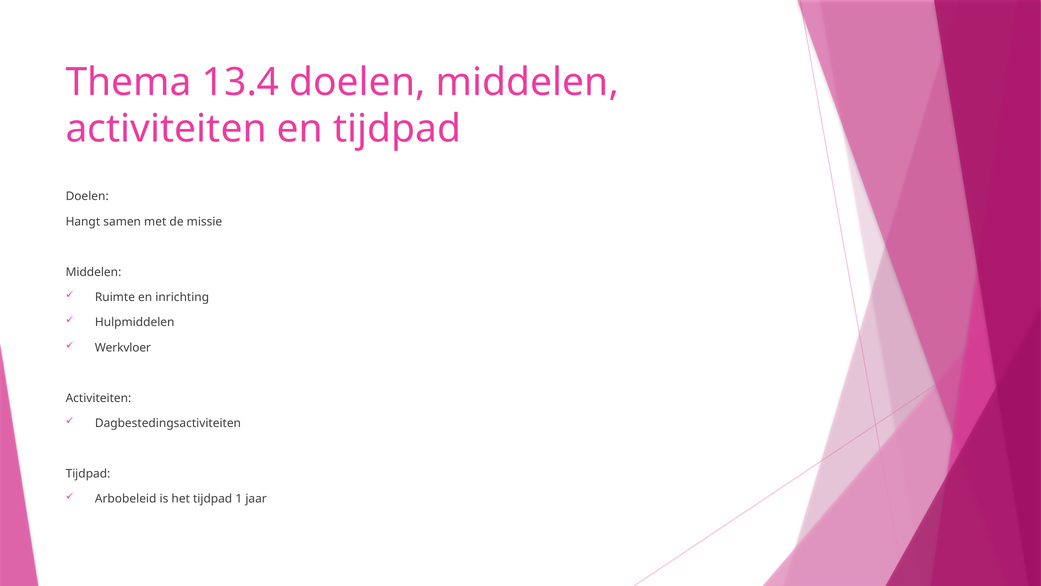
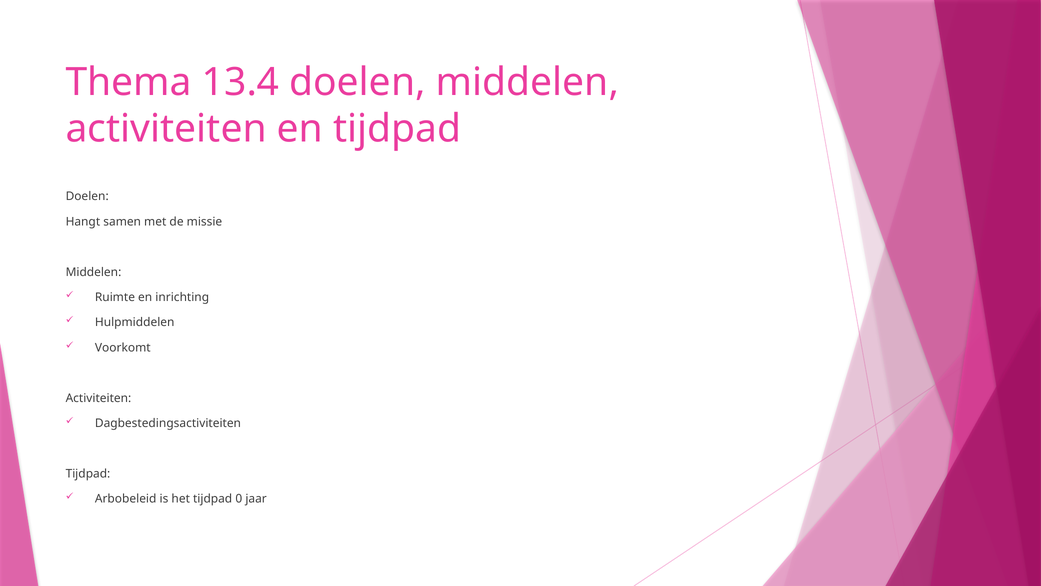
Werkvloer: Werkvloer -> Voorkomt
1: 1 -> 0
